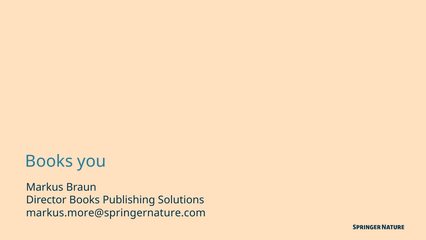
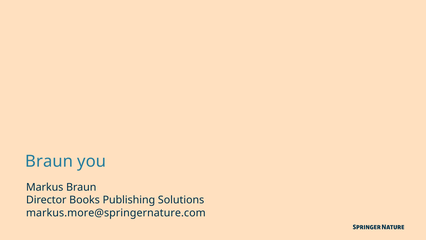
Books at (49, 161): Books -> Braun
